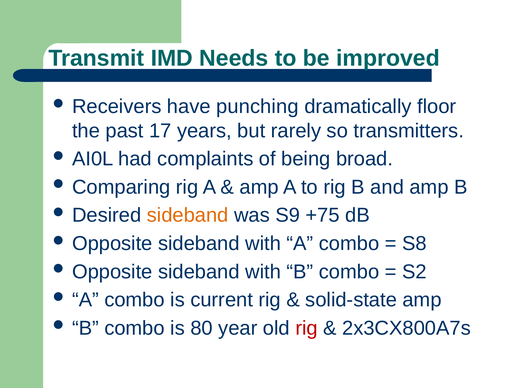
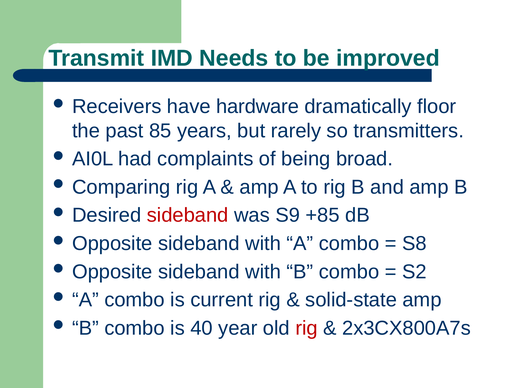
punching: punching -> hardware
17: 17 -> 85
sideband at (188, 216) colour: orange -> red
+75: +75 -> +85
80: 80 -> 40
